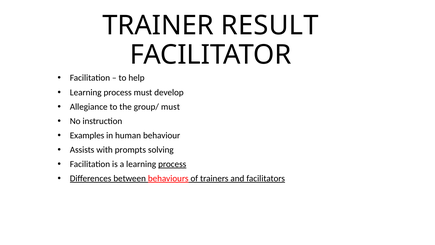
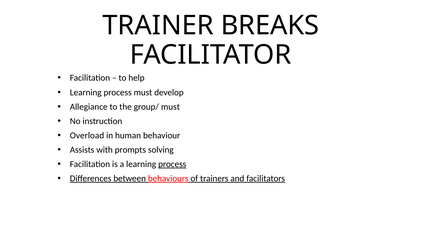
RESULT: RESULT -> BREAKS
Examples: Examples -> Overload
